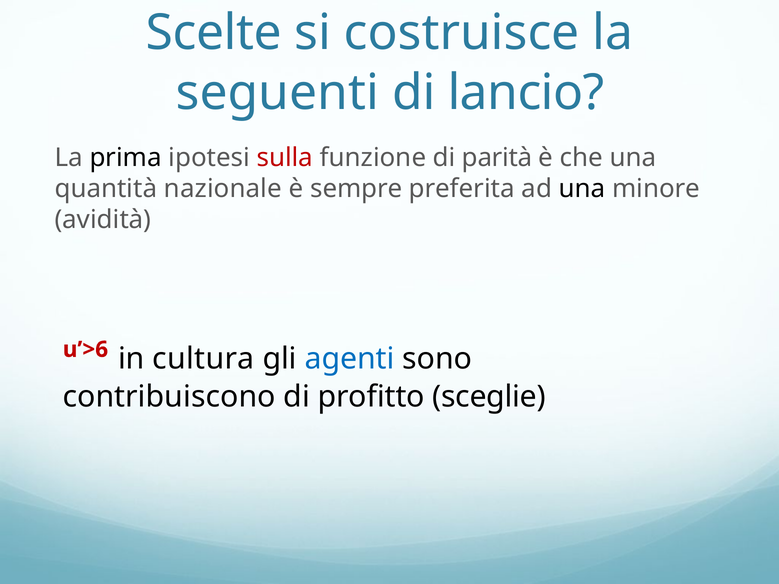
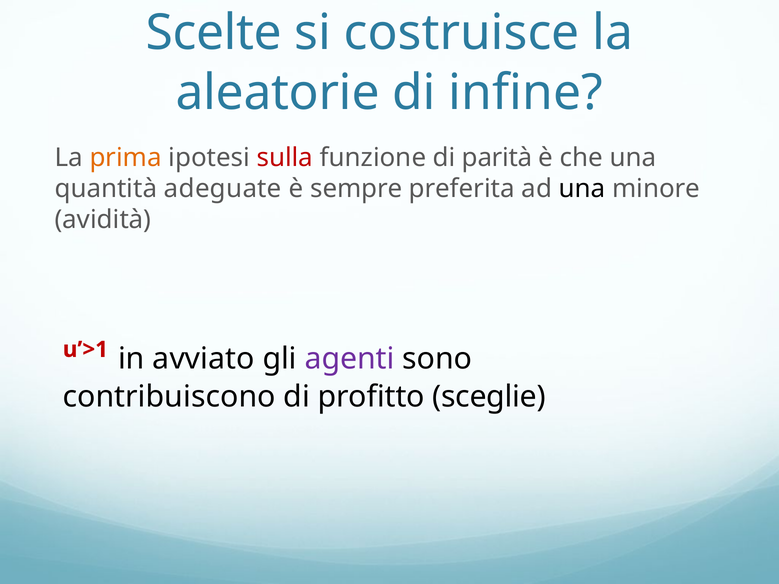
seguenti: seguenti -> aleatorie
lancio: lancio -> infine
prima colour: black -> orange
nazionale: nazionale -> adeguate
u’>6: u’>6 -> u’>1
cultura: cultura -> avviato
agenti colour: blue -> purple
